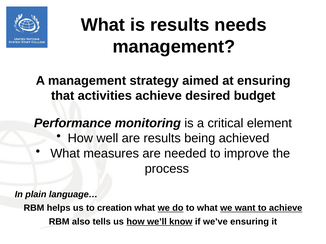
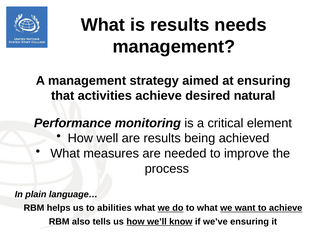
budget: budget -> natural
creation: creation -> abilities
